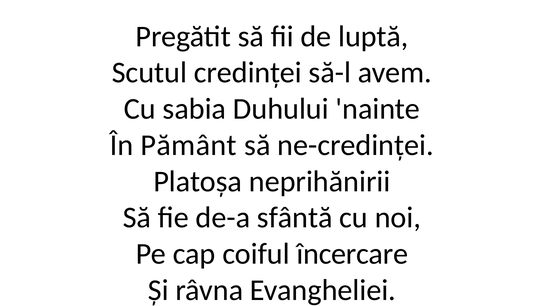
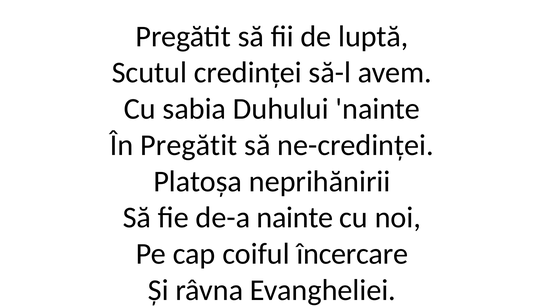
În Pământ: Pământ -> Pregătit
de-a sfântă: sfântă -> nainte
